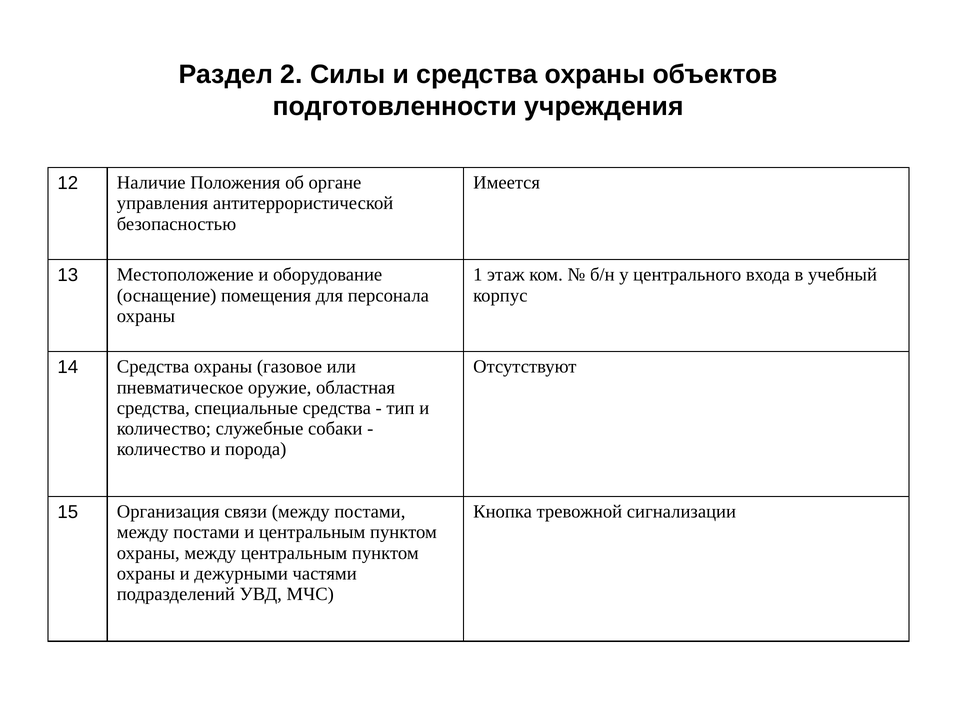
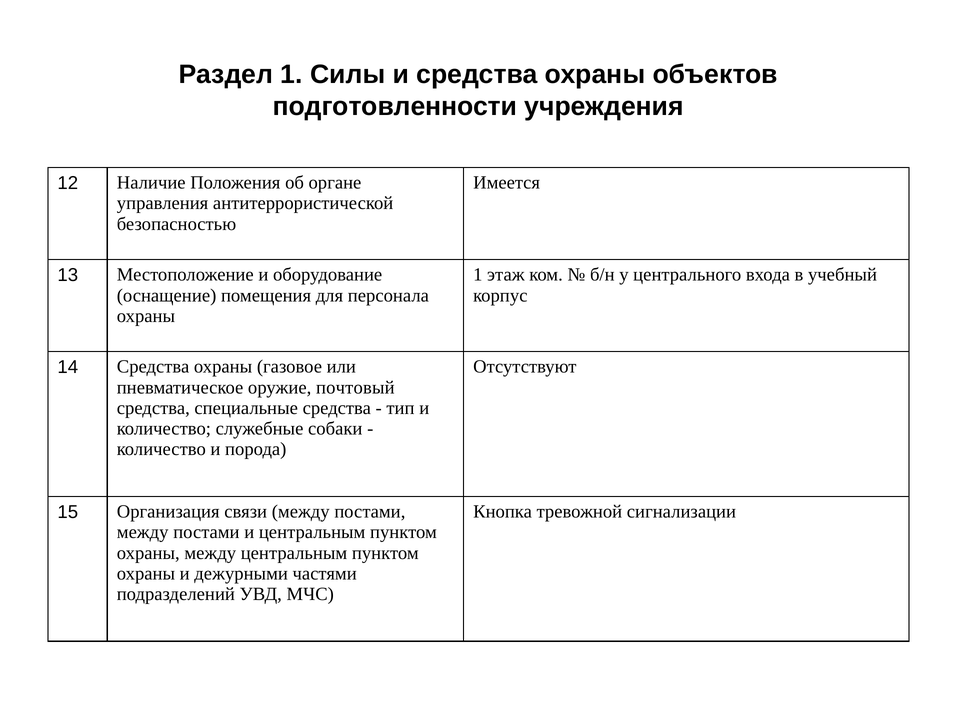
Раздел 2: 2 -> 1
областная: областная -> почтовый
